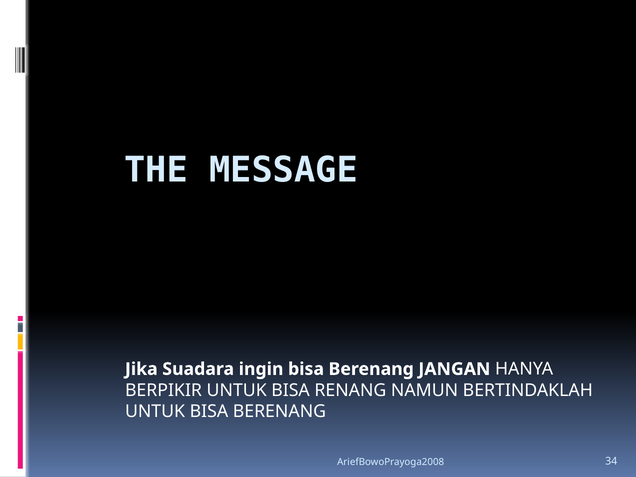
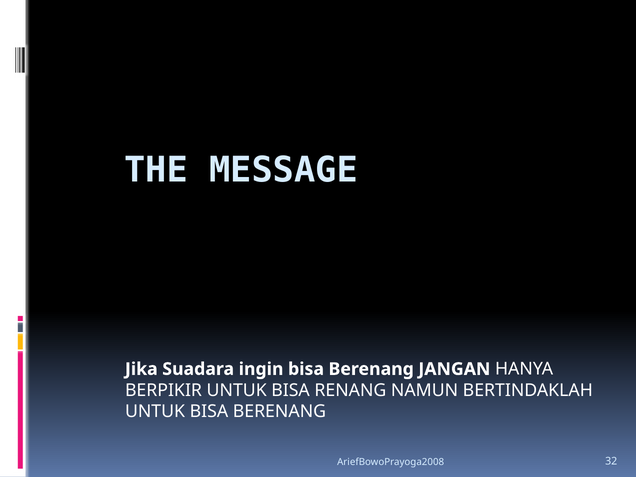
34: 34 -> 32
